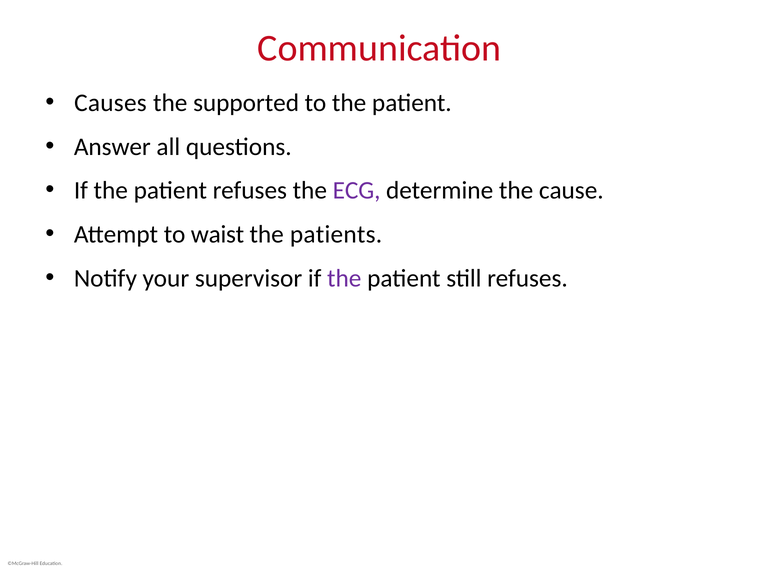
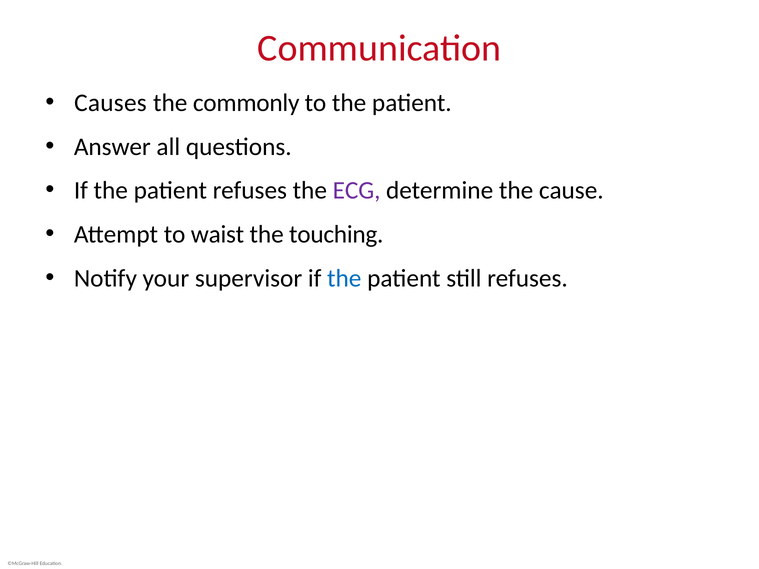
supported: supported -> commonly
patients: patients -> touching
the at (344, 278) colour: purple -> blue
